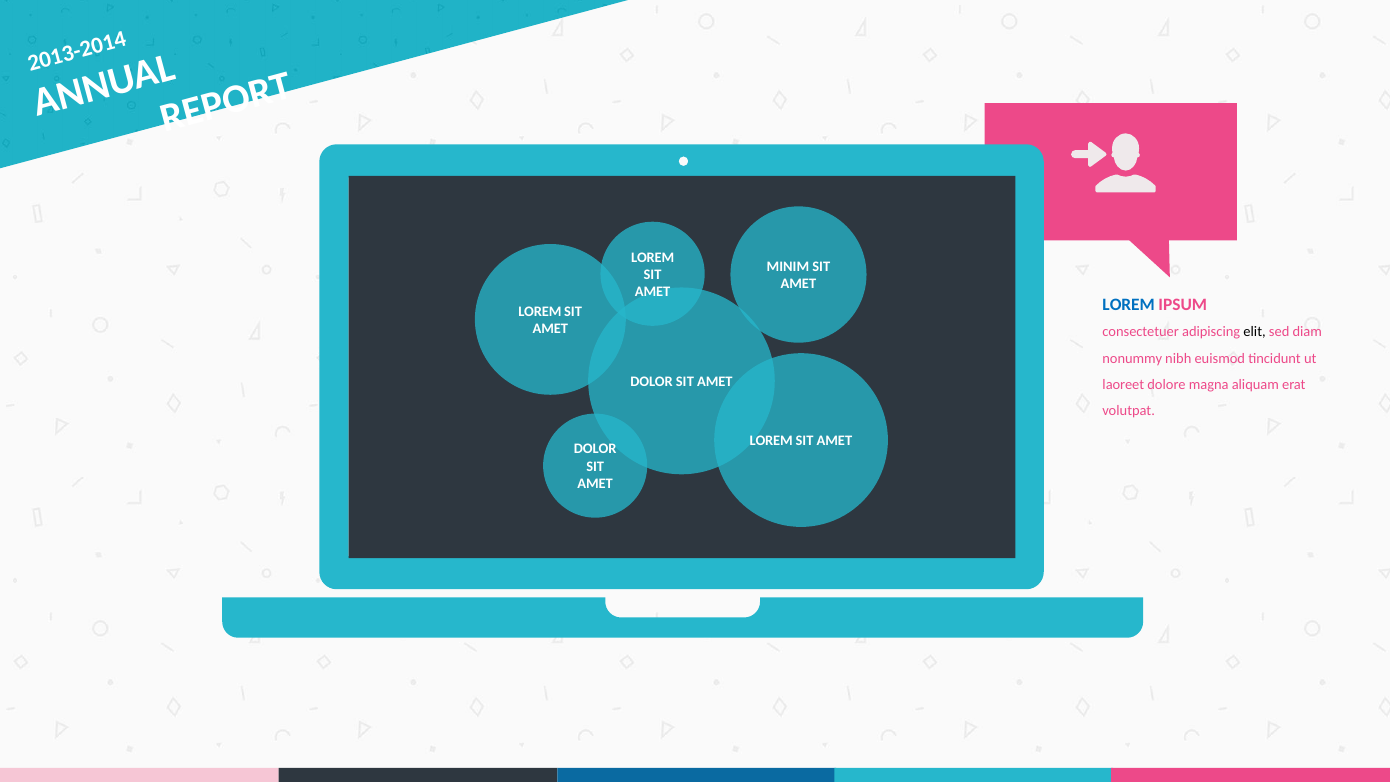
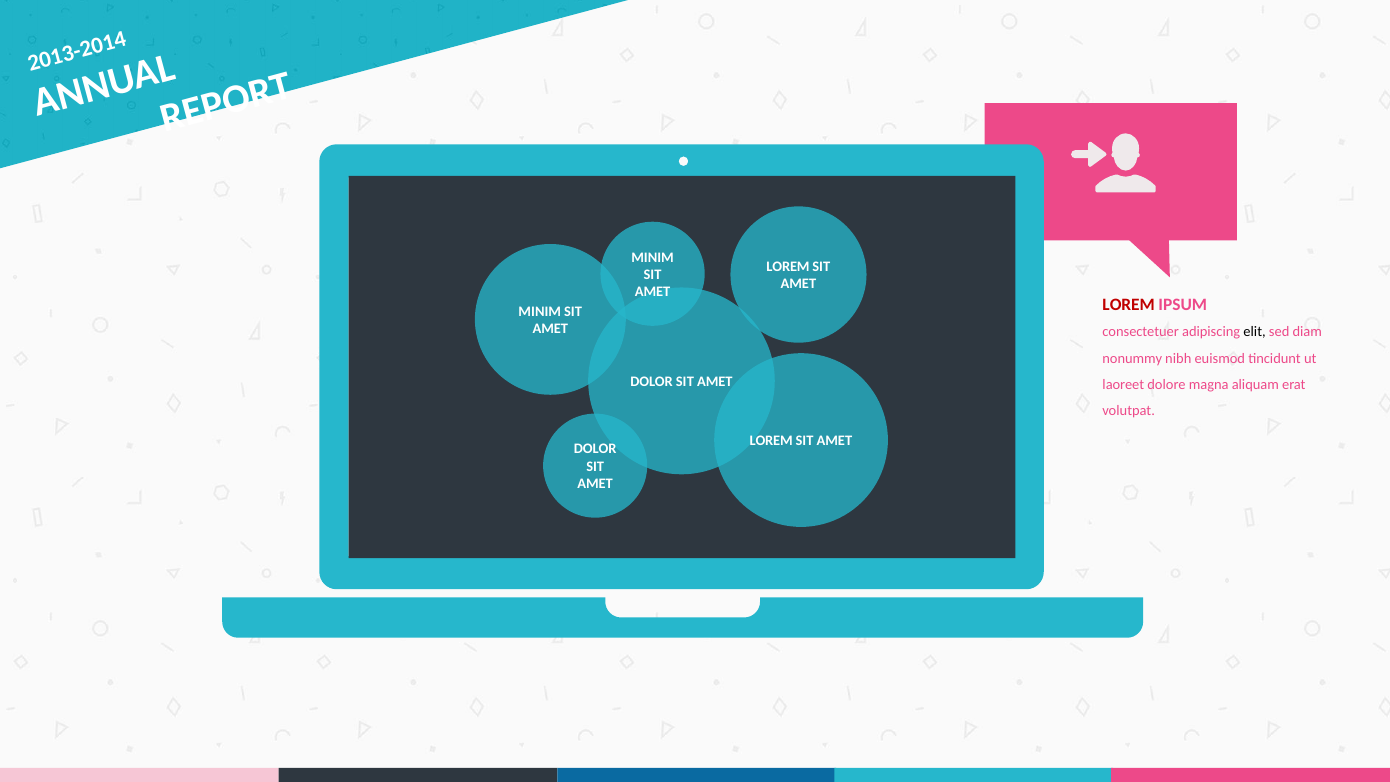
LOREM at (653, 257): LOREM -> MINIM
MINIM at (788, 267): MINIM -> LOREM
LOREM at (1129, 304) colour: blue -> red
LOREM at (540, 312): LOREM -> MINIM
